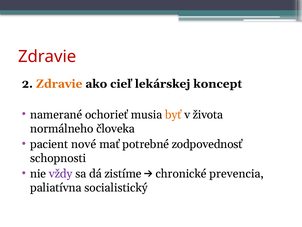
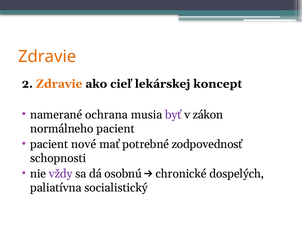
Zdravie at (47, 57) colour: red -> orange
ochorieť: ochorieť -> ochrana
byť colour: orange -> purple
života: života -> zákon
normálneho človeka: človeka -> pacient
zistíme: zistíme -> osobnú
prevencia: prevencia -> dospelých
